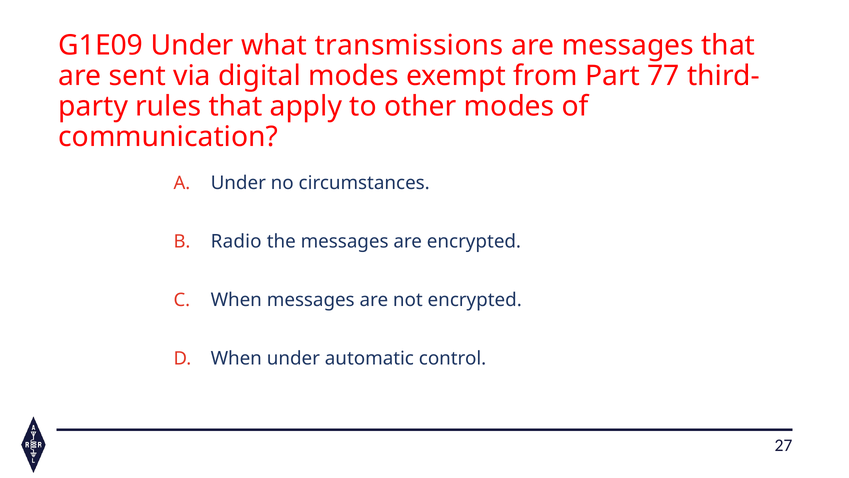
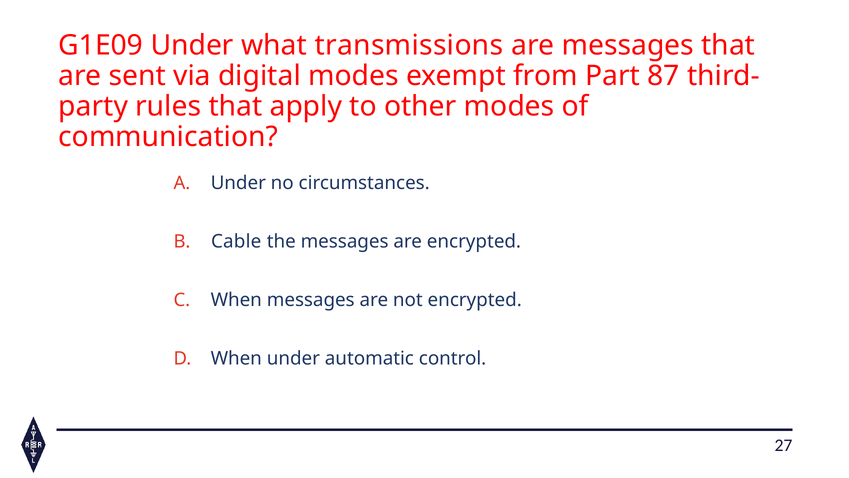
77: 77 -> 87
Radio: Radio -> Cable
